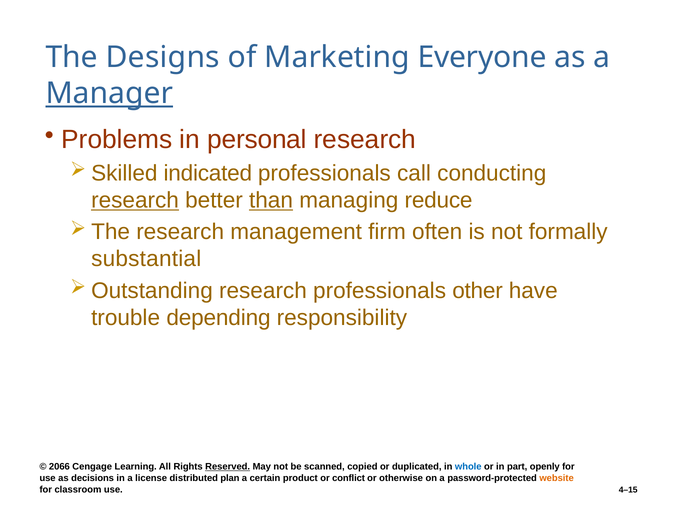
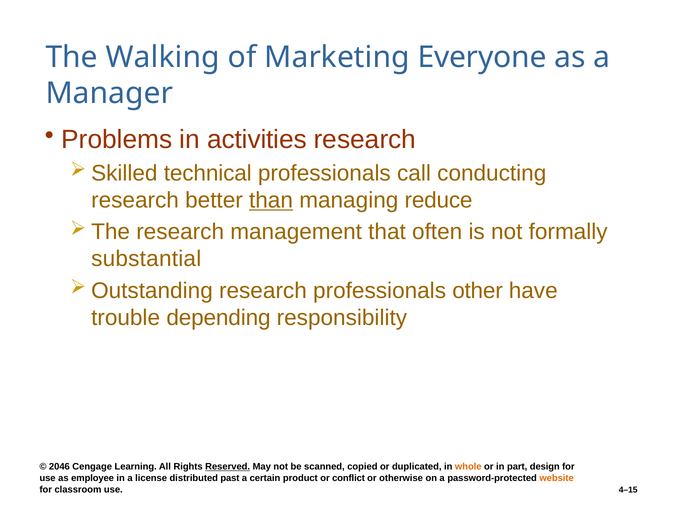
Designs: Designs -> Walking
Manager underline: present -> none
personal: personal -> activities
indicated: indicated -> technical
research at (135, 200) underline: present -> none
firm: firm -> that
2066: 2066 -> 2046
whole colour: blue -> orange
openly: openly -> design
decisions: decisions -> employee
plan: plan -> past
